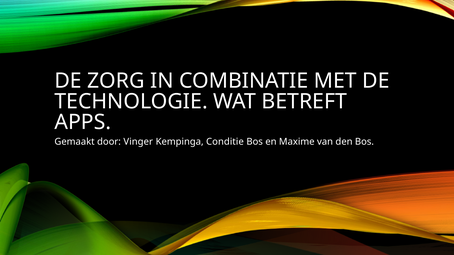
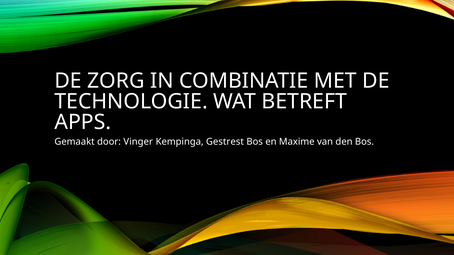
Conditie: Conditie -> Gestrest
